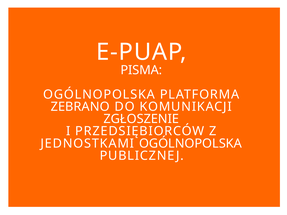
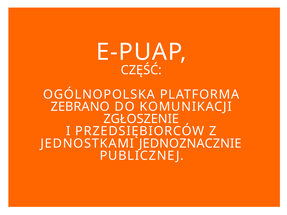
PISMA: PISMA -> CZĘŚĆ
JEDNOSTKAMI OGÓLNOPOLSKA: OGÓLNOPOLSKA -> JEDNOZNACZNIE
